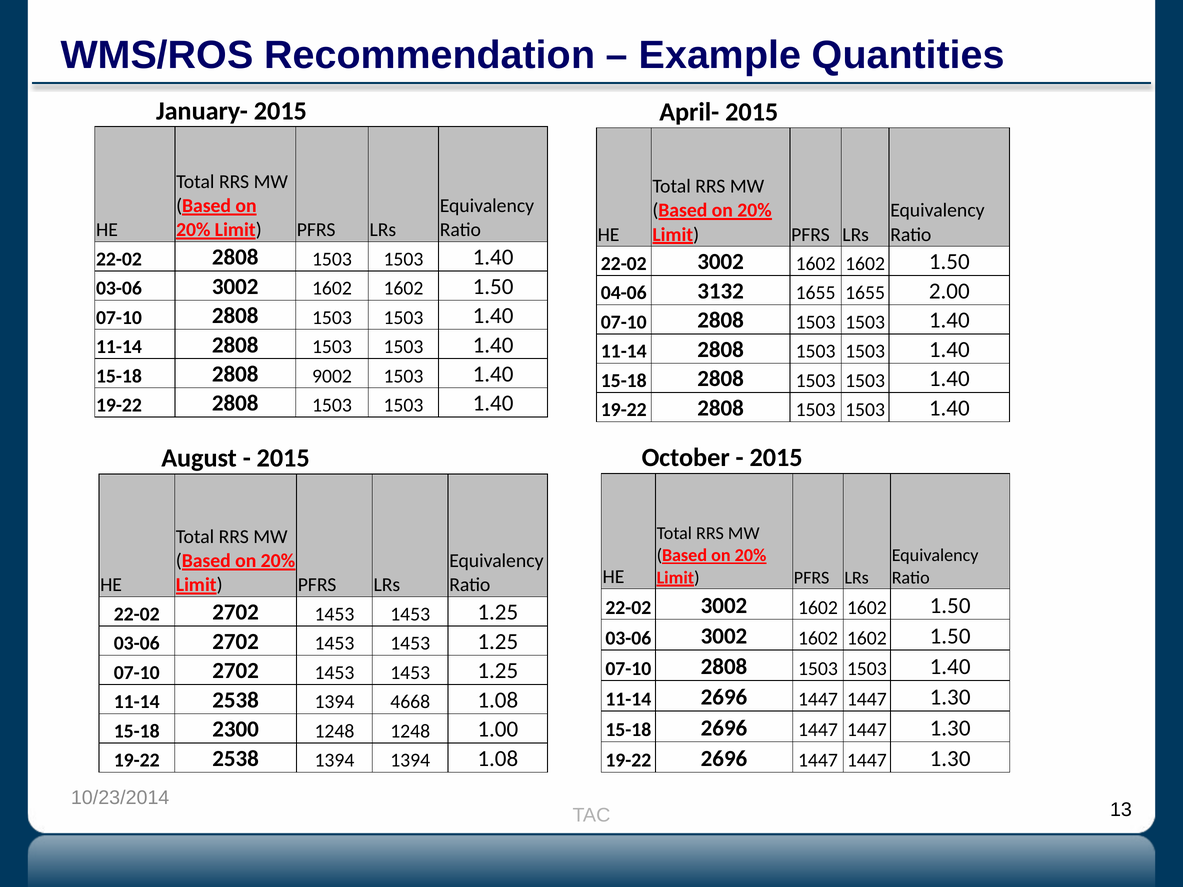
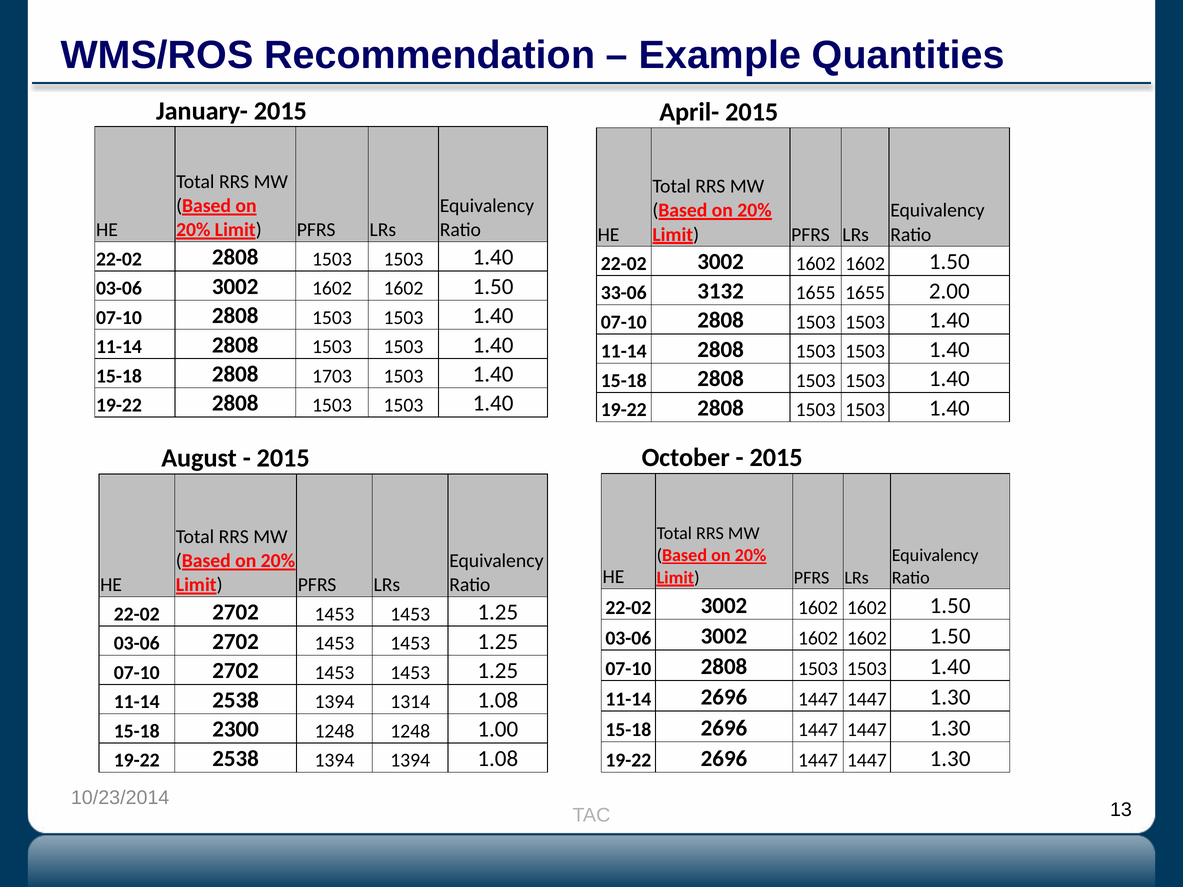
04-06: 04-06 -> 33-06
9002: 9002 -> 1703
4668: 4668 -> 1314
